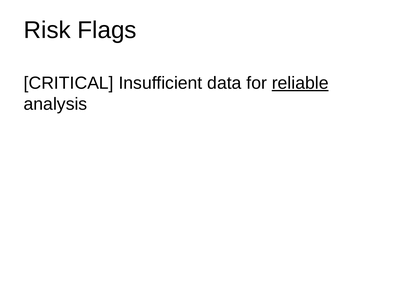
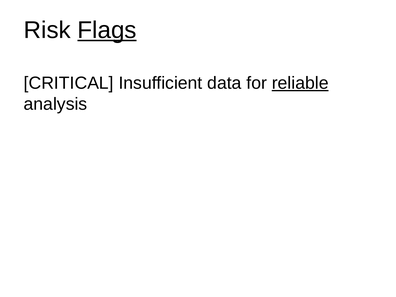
Flags underline: none -> present
